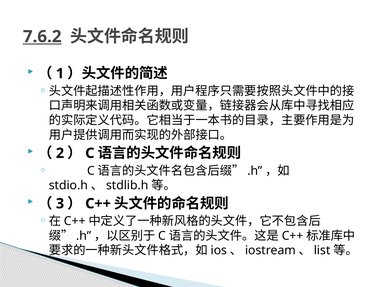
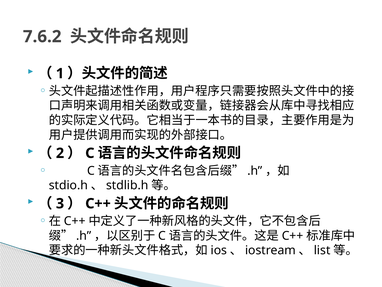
7.6.2 underline: present -> none
